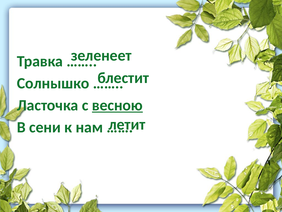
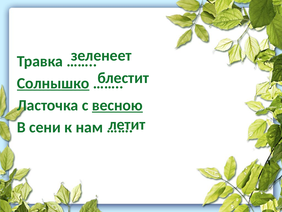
Солнышко underline: none -> present
